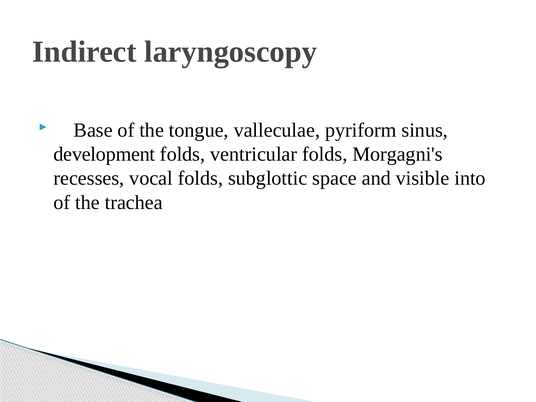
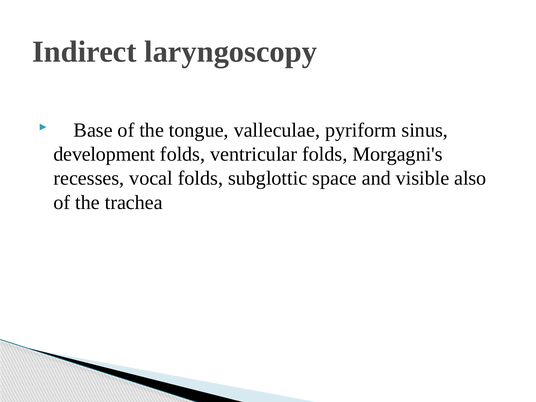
into: into -> also
